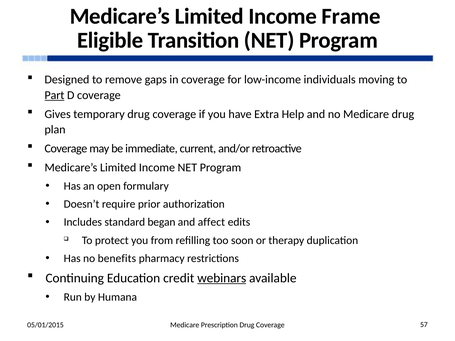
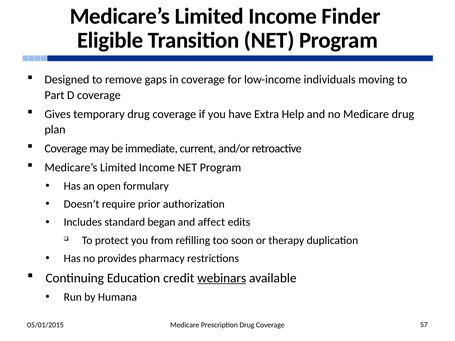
Frame: Frame -> Finder
Part underline: present -> none
benefits: benefits -> provides
